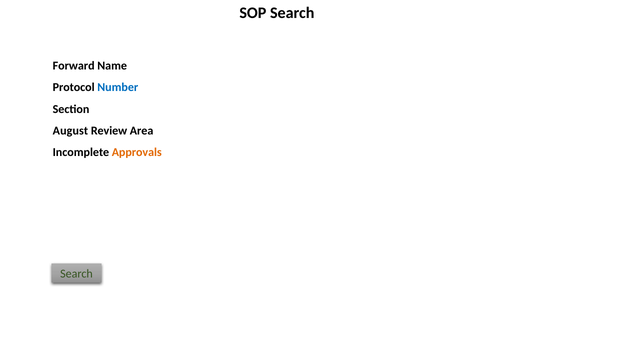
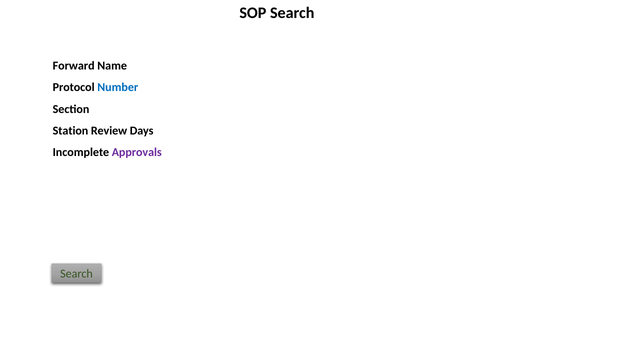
August: August -> Station
Area: Area -> Days
Approvals colour: orange -> purple
